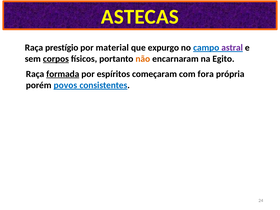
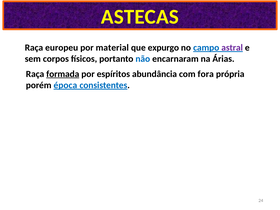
prestígio: prestígio -> europeu
corpos underline: present -> none
não colour: orange -> blue
Egito: Egito -> Árias
começaram: começaram -> abundância
povos: povos -> época
